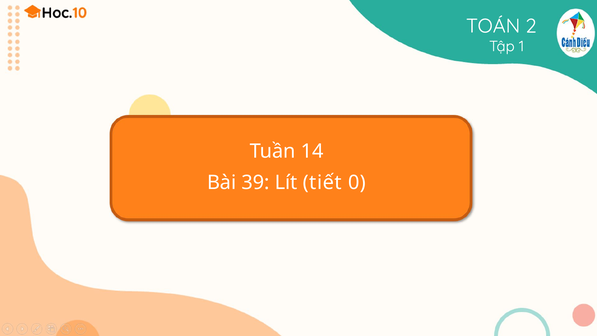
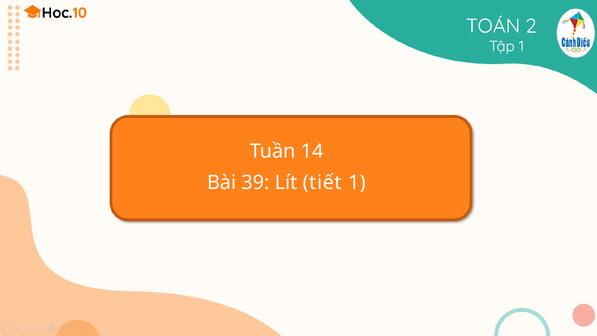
tiết 0: 0 -> 1
